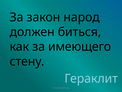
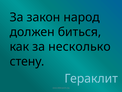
имеющего: имеющего -> несколько
